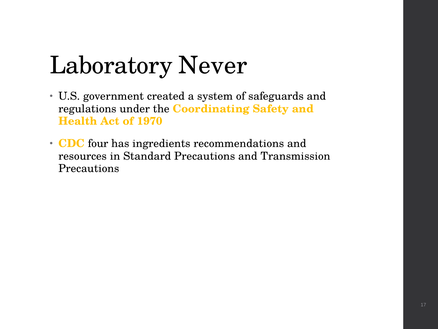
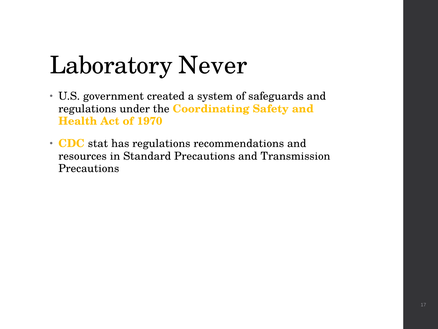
four: four -> stat
has ingredients: ingredients -> regulations
